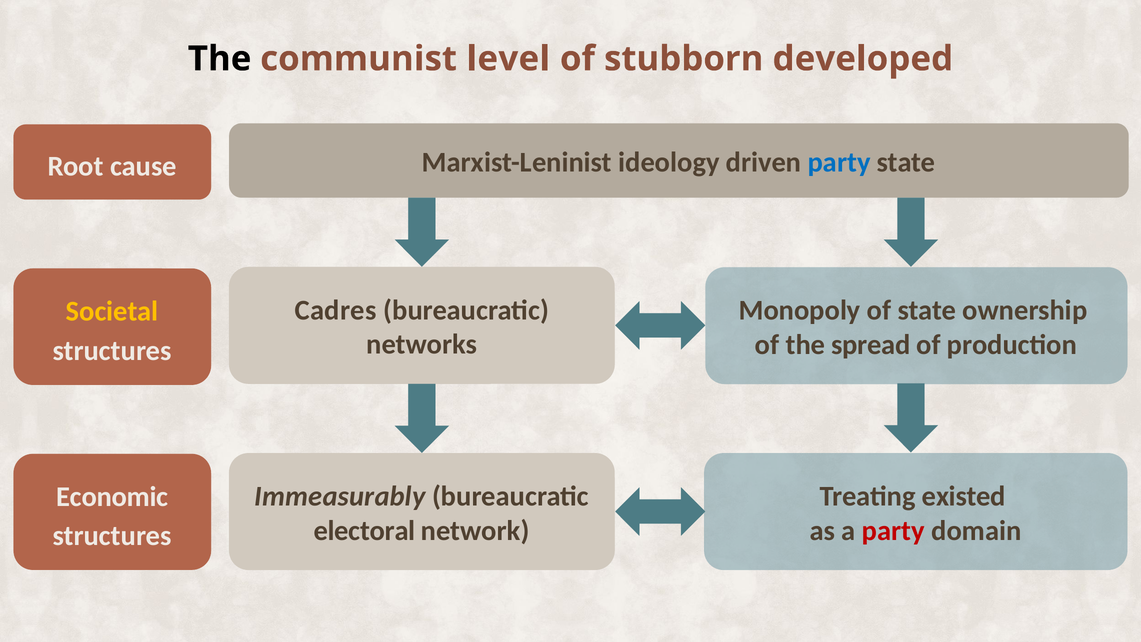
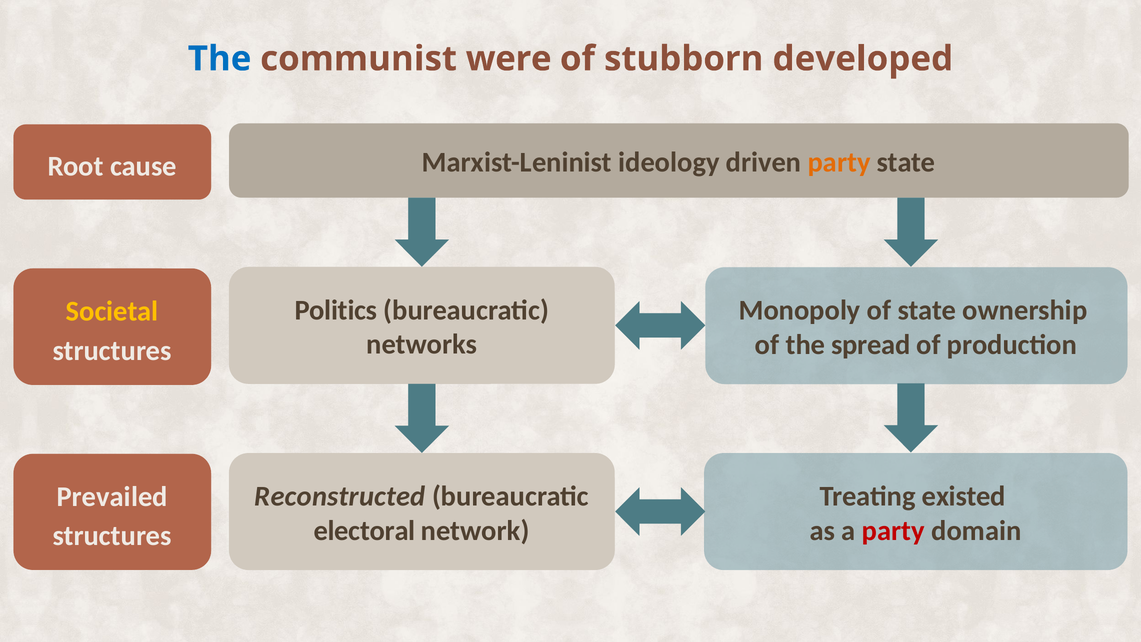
The at (220, 59) colour: black -> blue
level: level -> were
party at (839, 162) colour: blue -> orange
Cadres: Cadres -> Politics
Immeasurably: Immeasurably -> Reconstructed
Economic: Economic -> Prevailed
